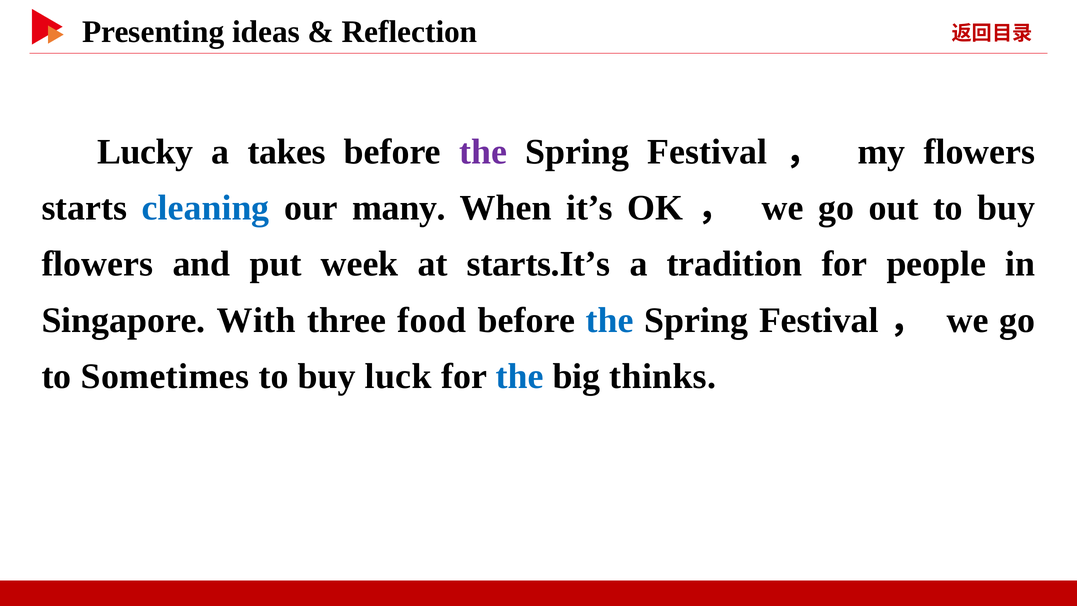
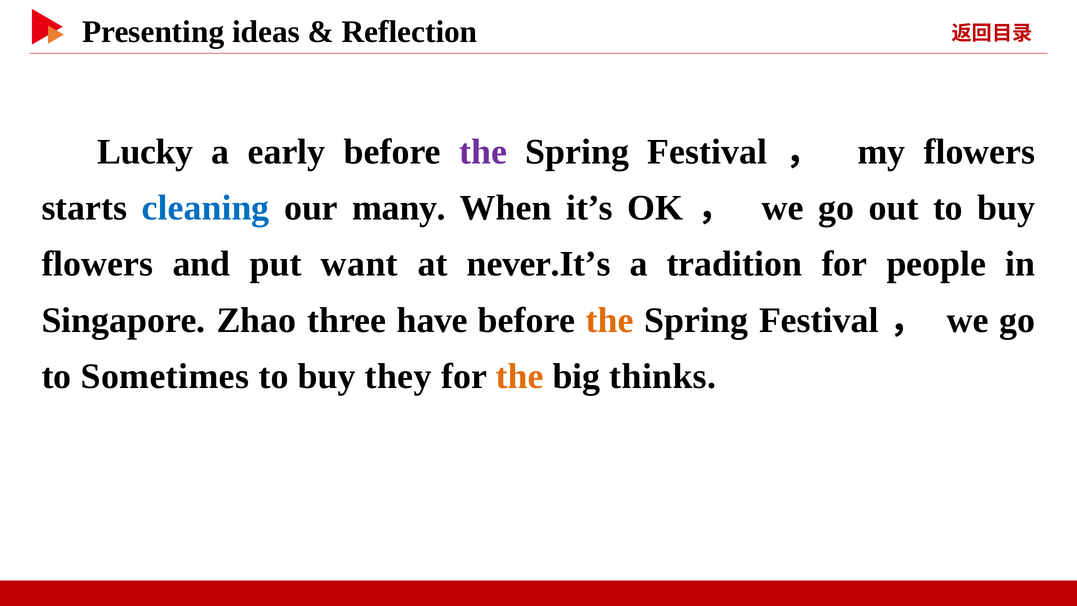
takes: takes -> early
week: week -> want
starts.It’s: starts.It’s -> never.It’s
With: With -> Zhao
food: food -> have
the at (610, 320) colour: blue -> orange
luck: luck -> they
the at (520, 376) colour: blue -> orange
